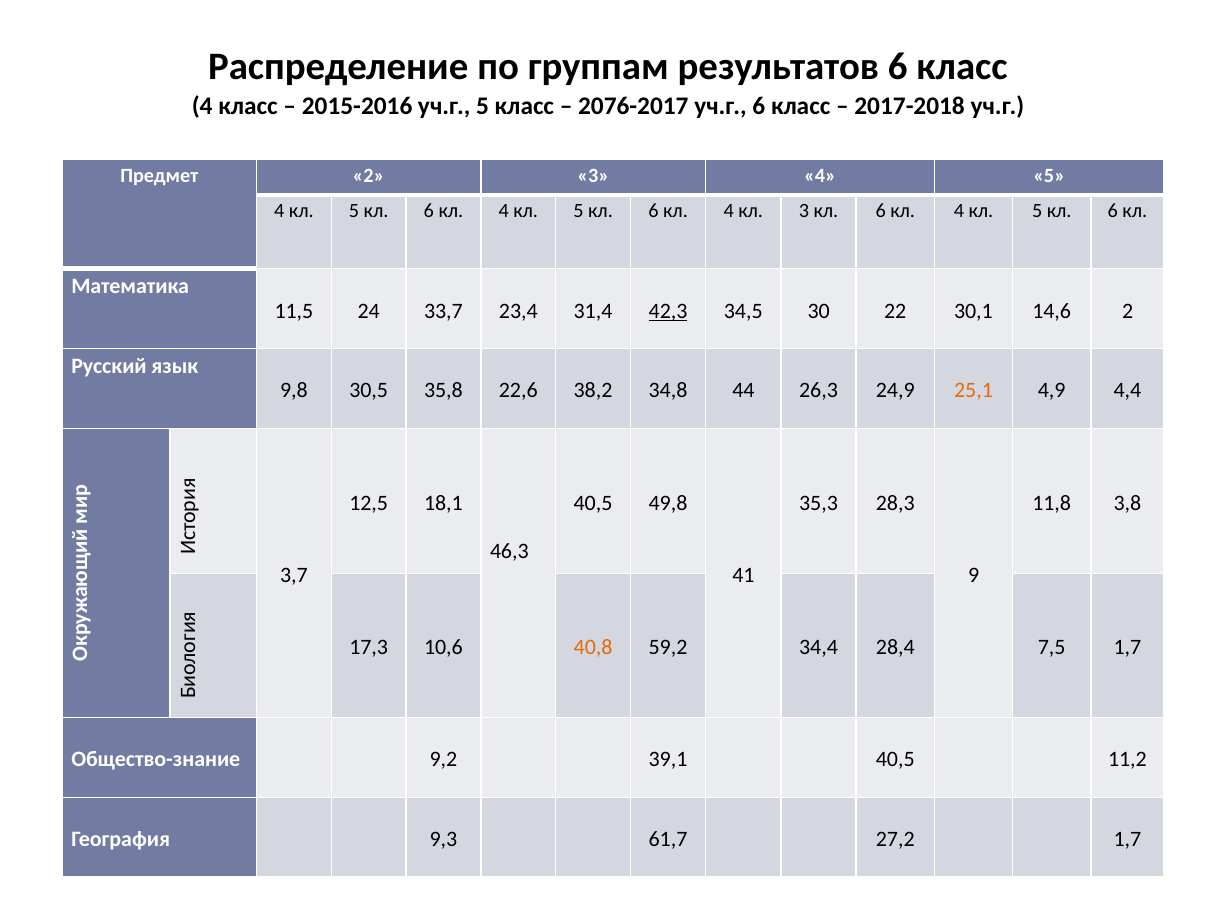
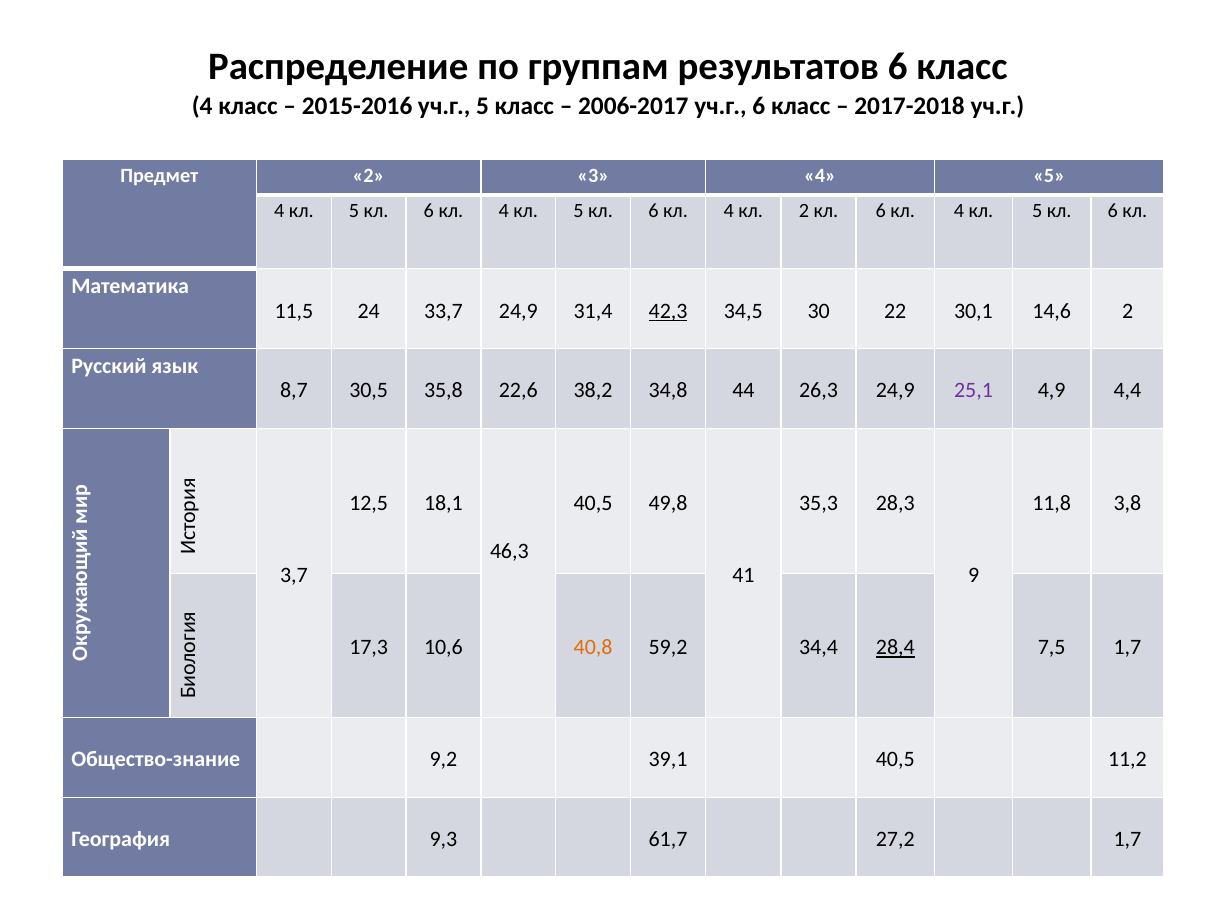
2076-2017: 2076-2017 -> 2006-2017
кл 3: 3 -> 2
33,7 23,4: 23,4 -> 24,9
9,8: 9,8 -> 8,7
25,1 colour: orange -> purple
28,4 underline: none -> present
